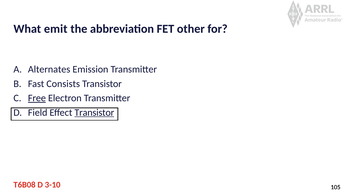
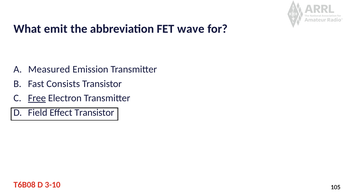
other: other -> wave
Alternates: Alternates -> Measured
Transistor at (94, 112) underline: present -> none
